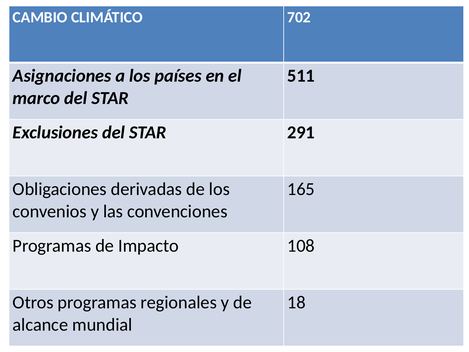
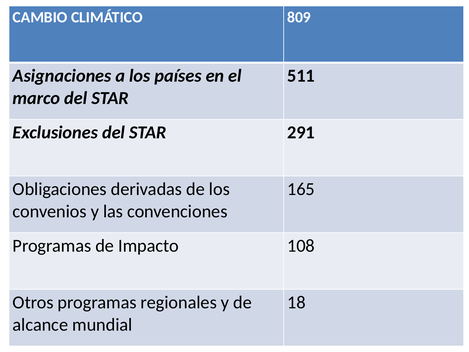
702: 702 -> 809
